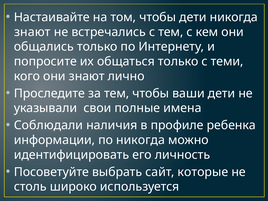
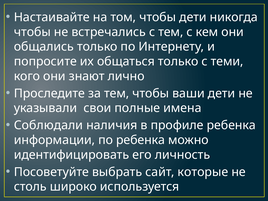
знают at (32, 32): знают -> чтобы
по никогда: никогда -> ребенка
